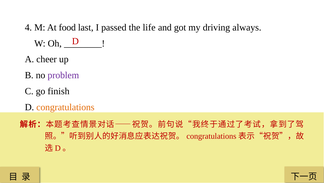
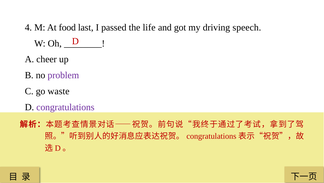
always: always -> speech
finish: finish -> waste
congratulations at (65, 107) colour: orange -> purple
